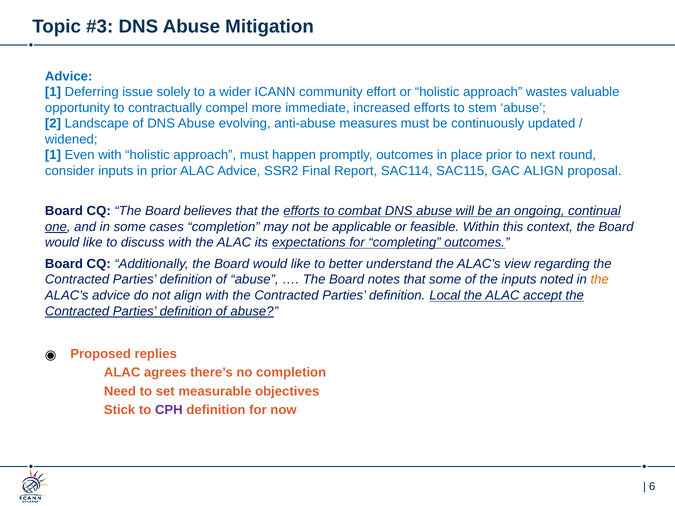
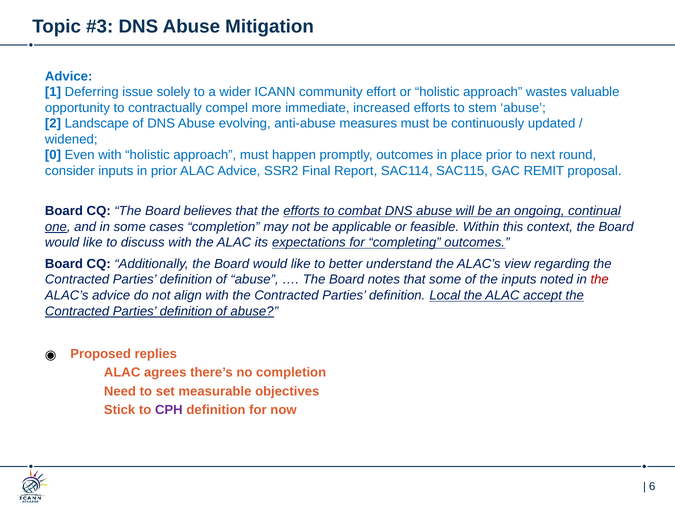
1 at (53, 155): 1 -> 0
GAC ALIGN: ALIGN -> REMIT
the at (600, 280) colour: orange -> red
